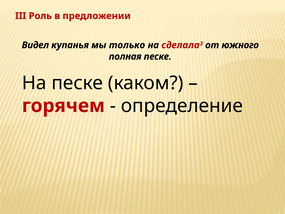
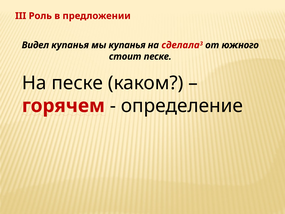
мы только: только -> купанья
полная: полная -> стоит
